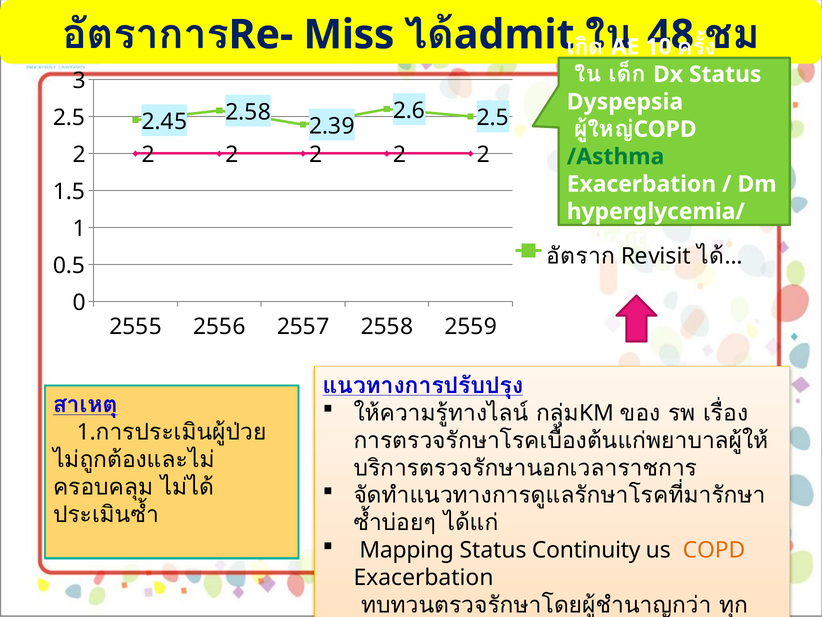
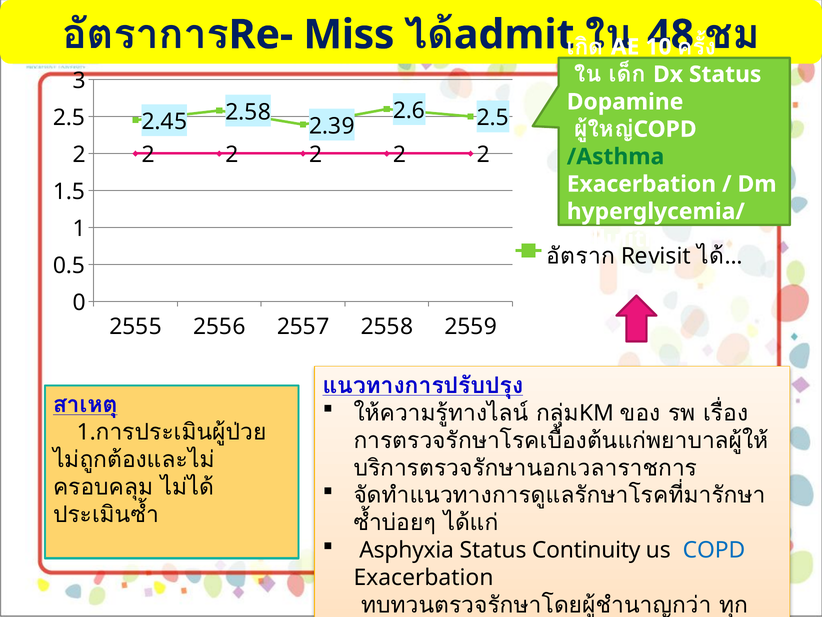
Dyspepsia: Dyspepsia -> Dopamine
Mapping: Mapping -> Asphyxia
COPD colour: orange -> blue
